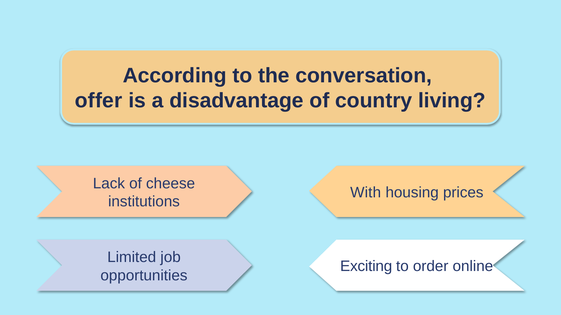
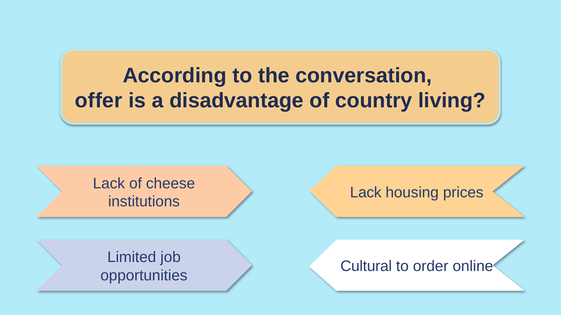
With at (366, 193): With -> Lack
Exciting: Exciting -> Cultural
